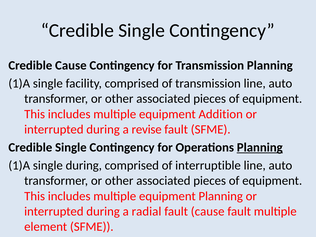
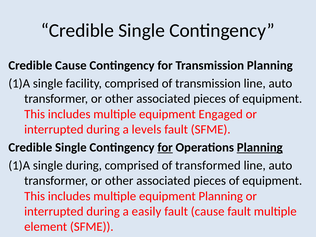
Addition: Addition -> Engaged
revise: revise -> levels
for at (165, 147) underline: none -> present
interruptible: interruptible -> transformed
radial: radial -> easily
